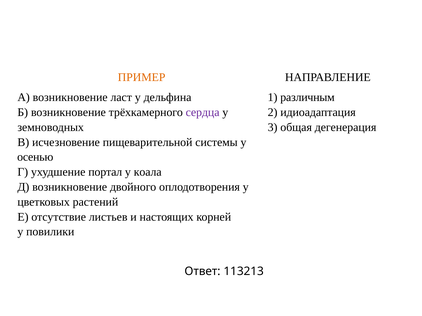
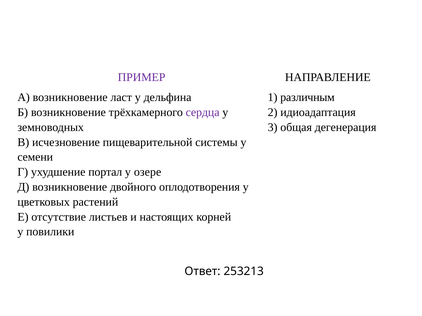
ПРИМЕР colour: orange -> purple
осенью: осенью -> семени
коала: коала -> озере
113213: 113213 -> 253213
